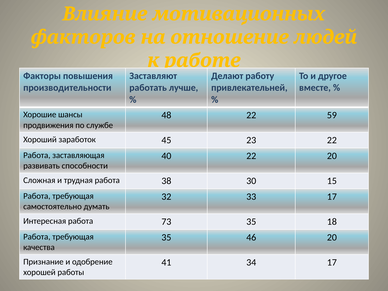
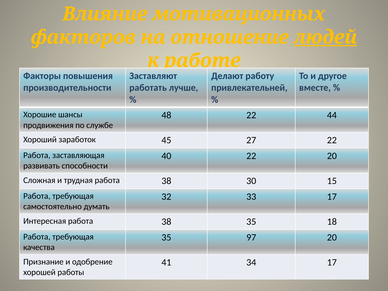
людей underline: none -> present
59: 59 -> 44
23: 23 -> 27
Интересная работа 73: 73 -> 38
46: 46 -> 97
